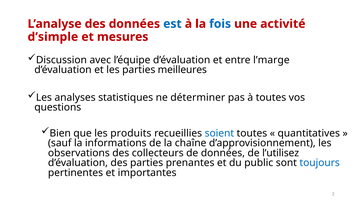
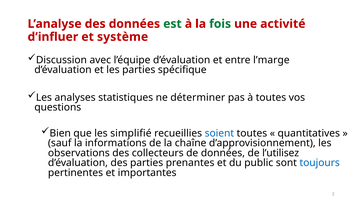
est colour: blue -> green
fois colour: blue -> green
d’simple: d’simple -> d’influer
mesures: mesures -> système
meilleures: meilleures -> spécifique
produits: produits -> simplifié
